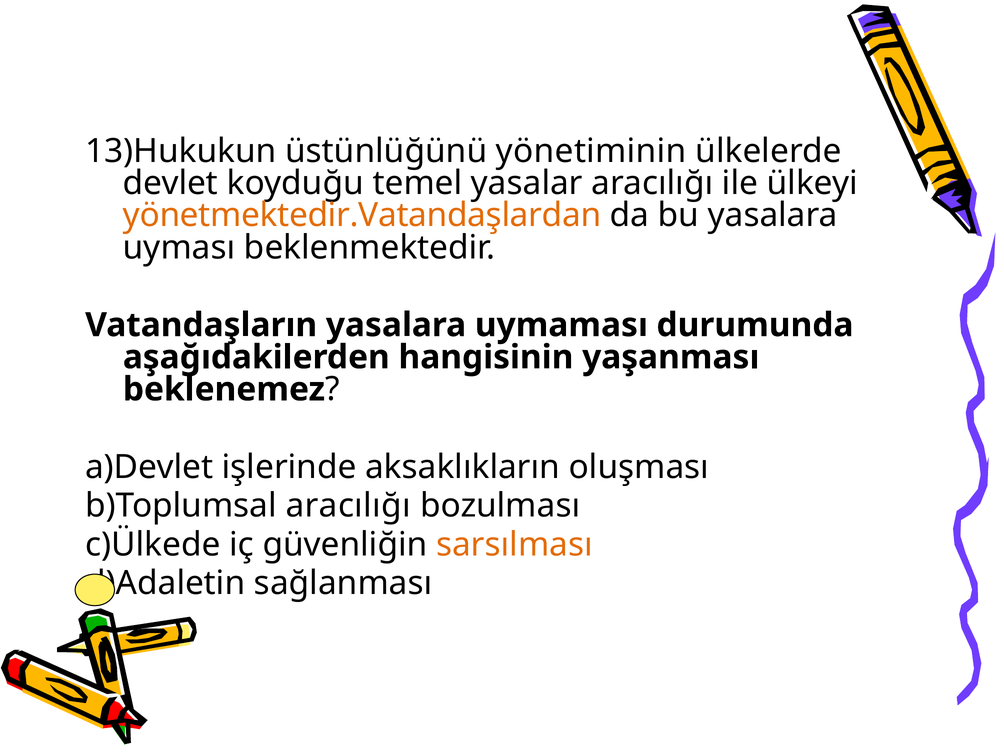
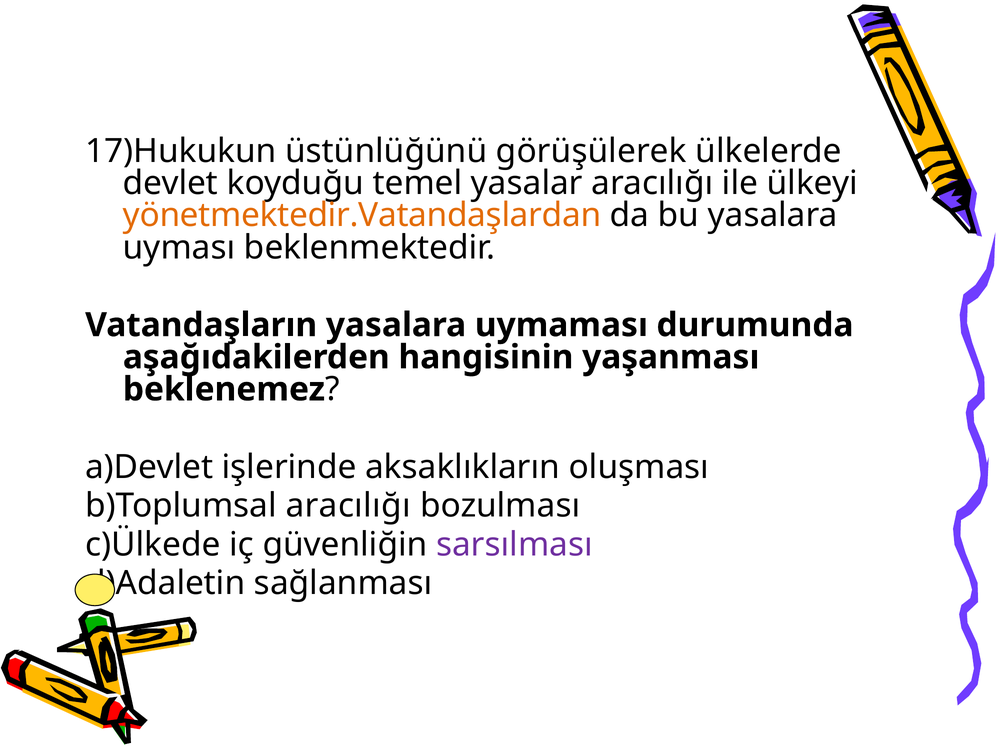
13)Hukukun: 13)Hukukun -> 17)Hukukun
yönetiminin: yönetiminin -> görüşülerek
sarsılması colour: orange -> purple
